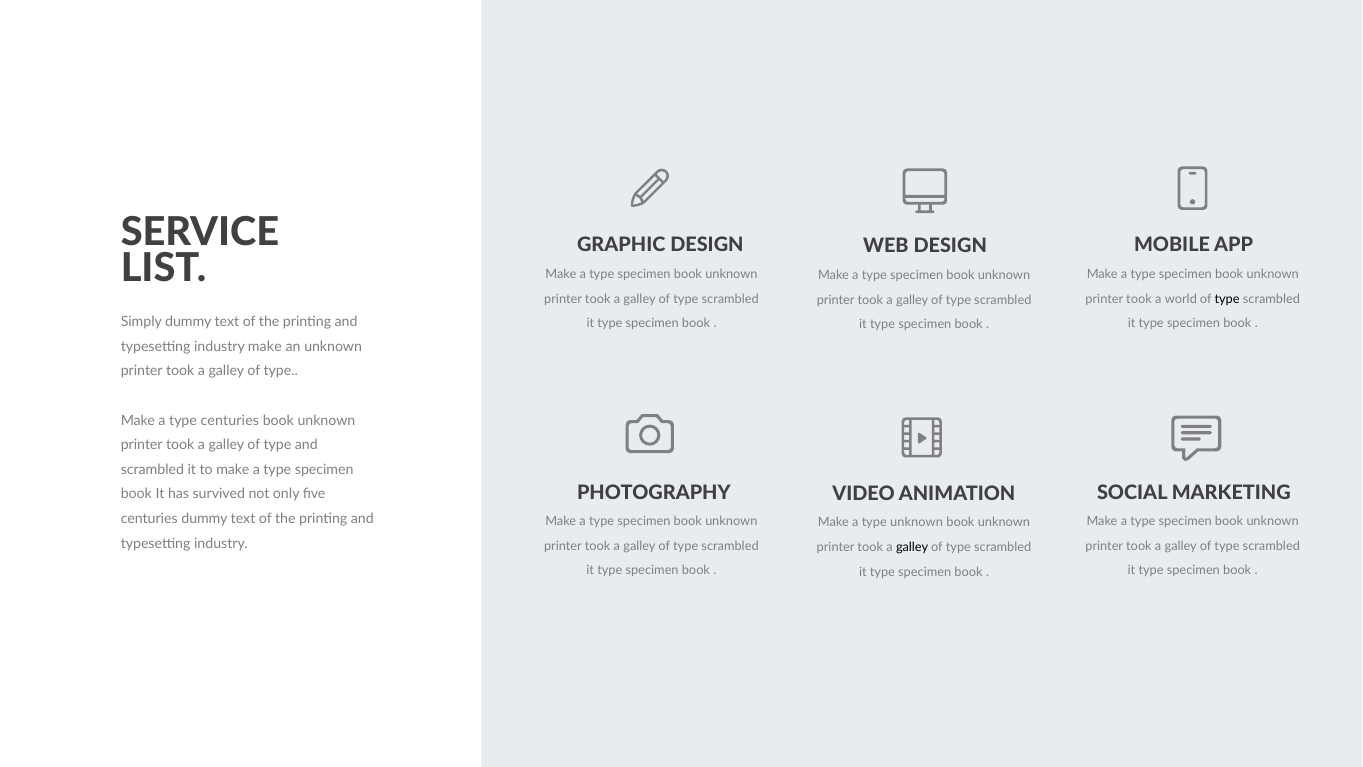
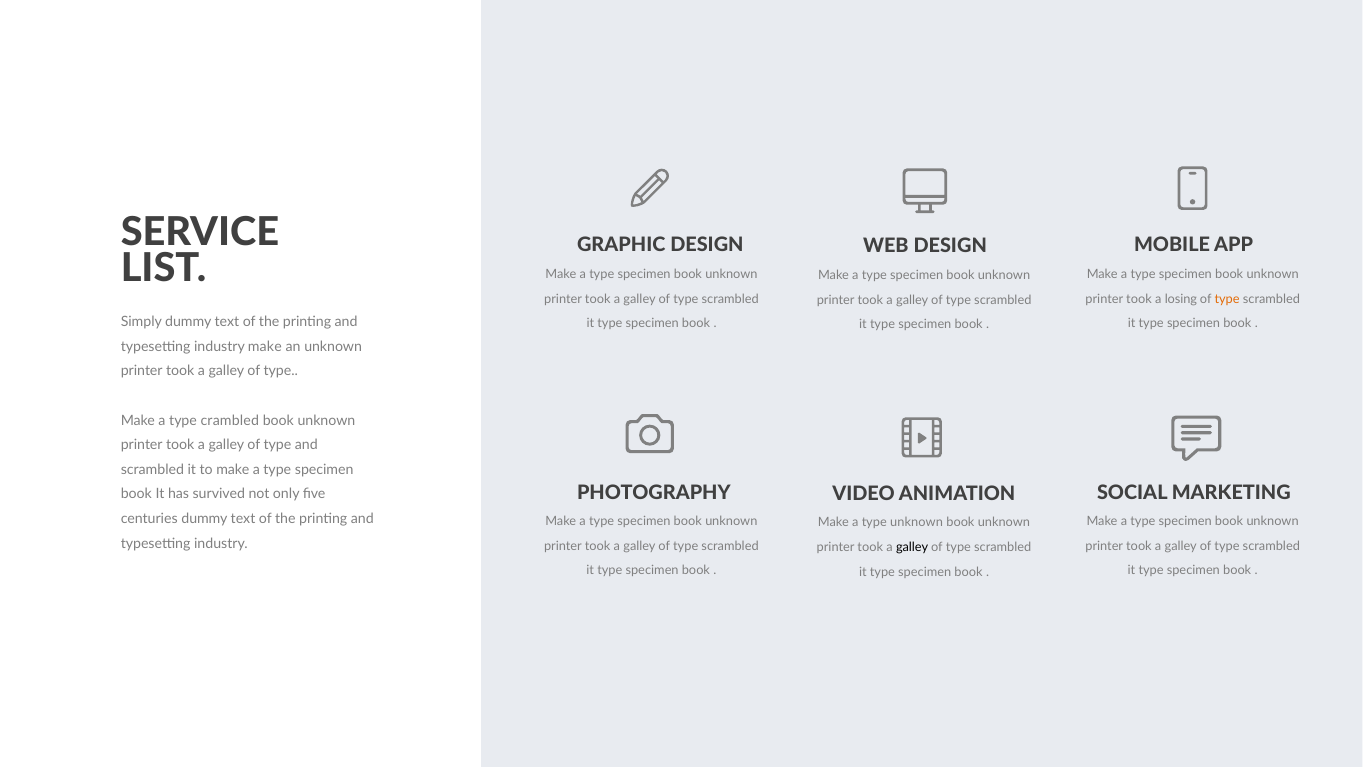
world: world -> losing
type at (1227, 299) colour: black -> orange
type centuries: centuries -> crambled
